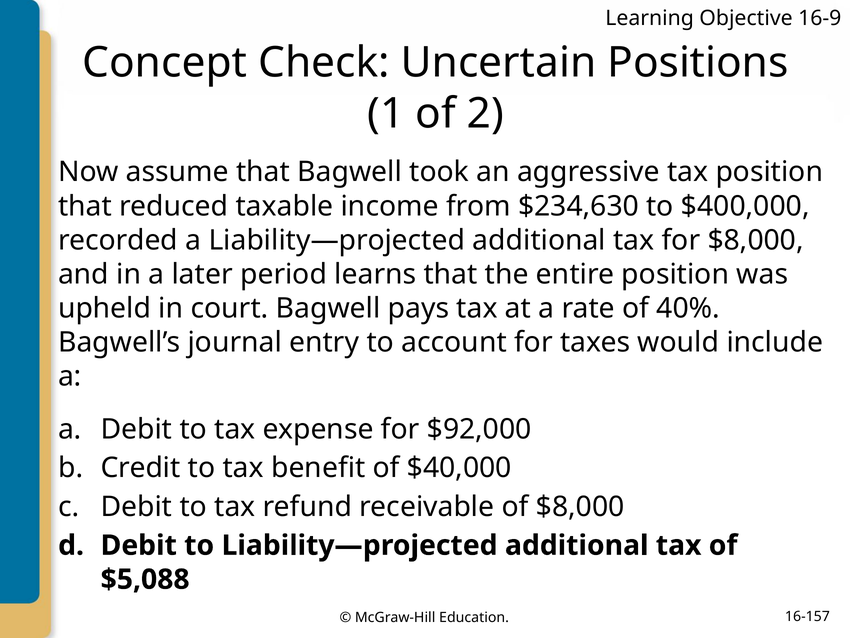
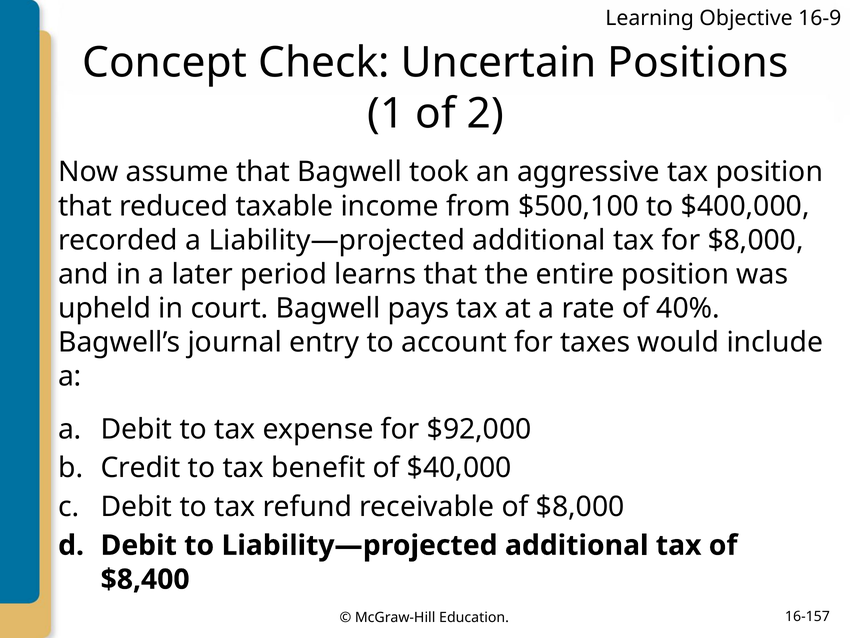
$234,630: $234,630 -> $500,100
$5,088: $5,088 -> $8,400
